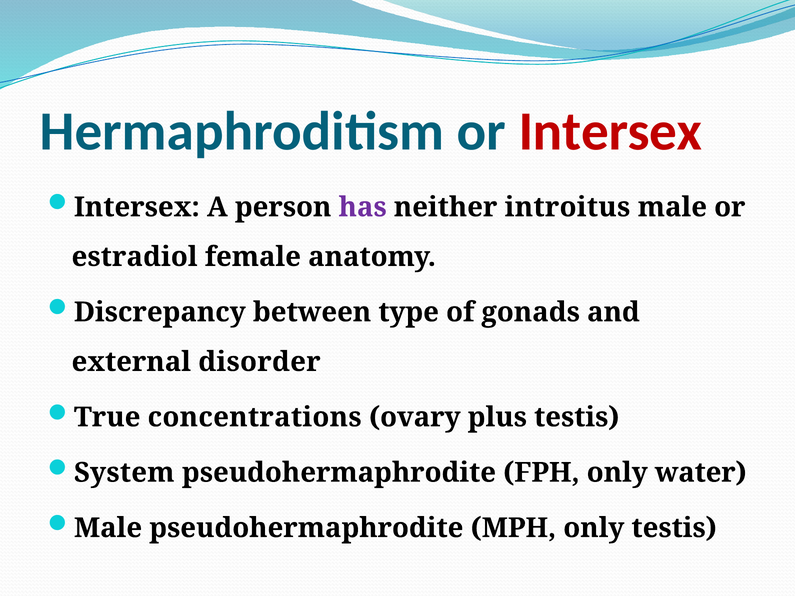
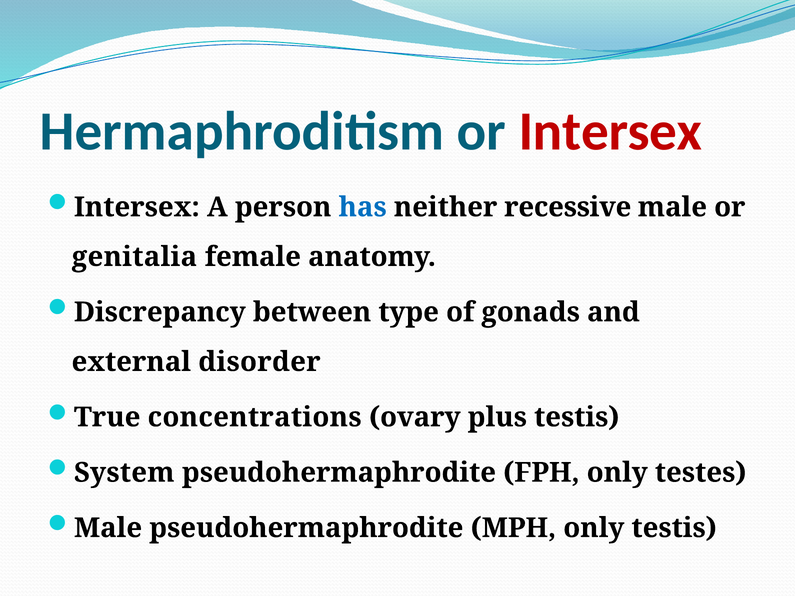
has colour: purple -> blue
introitus: introitus -> recessive
estradiol: estradiol -> genitalia
water: water -> testes
